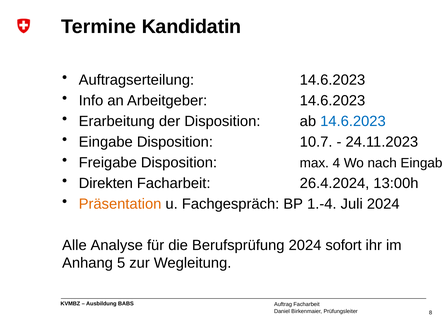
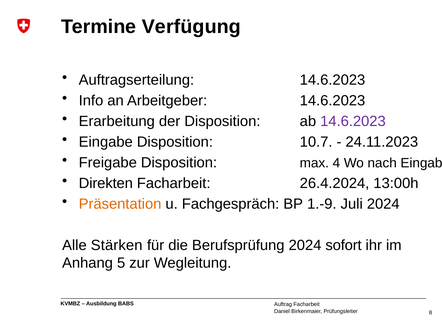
Kandidatin: Kandidatin -> Verfügung
14.6.2023 at (353, 121) colour: blue -> purple
1.-4: 1.-4 -> 1.-9
Analyse: Analyse -> Stärken
